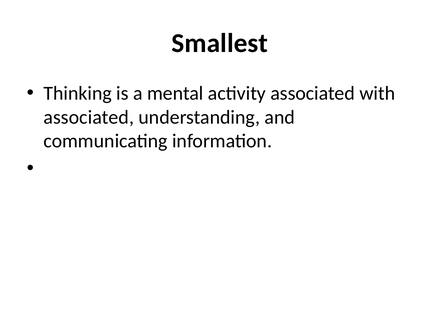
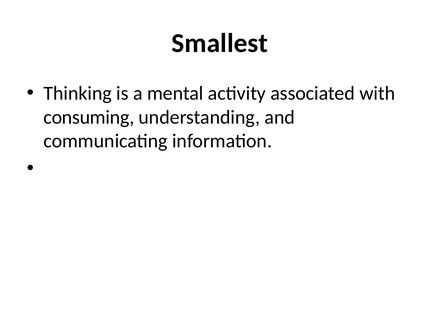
associated at (89, 117): associated -> consuming
